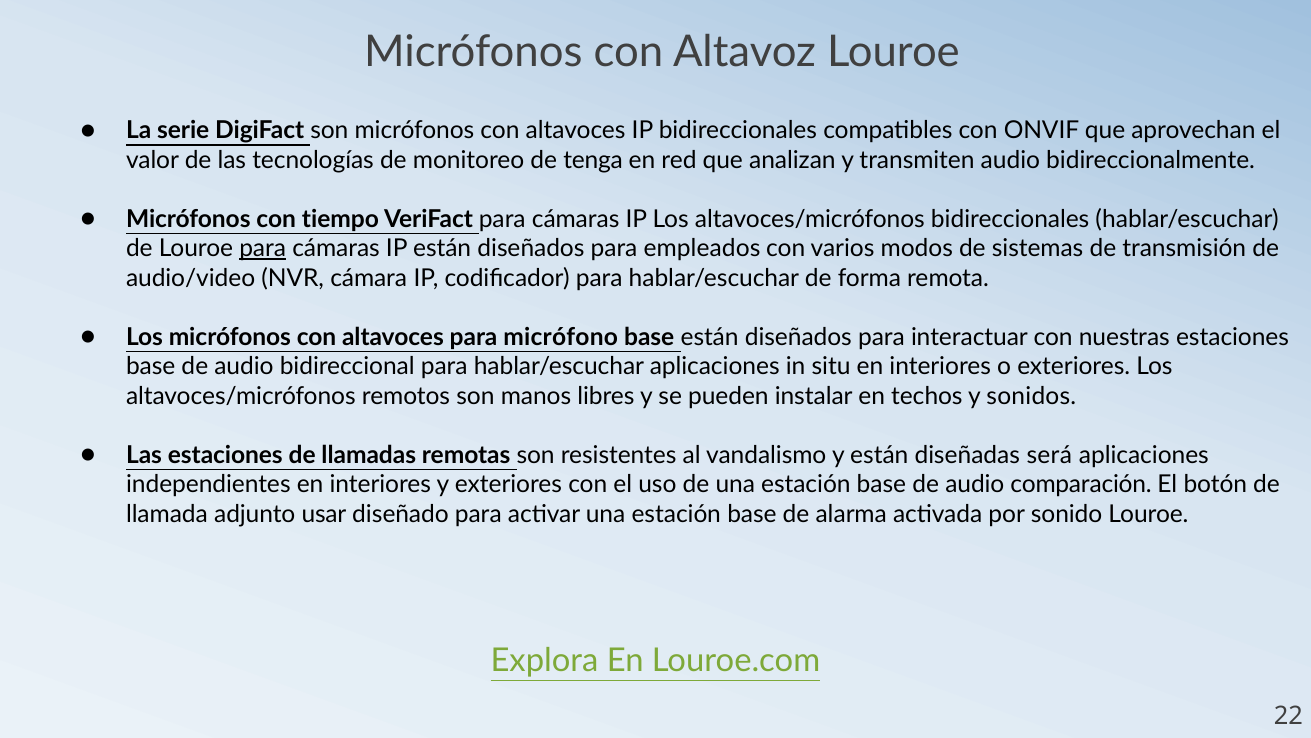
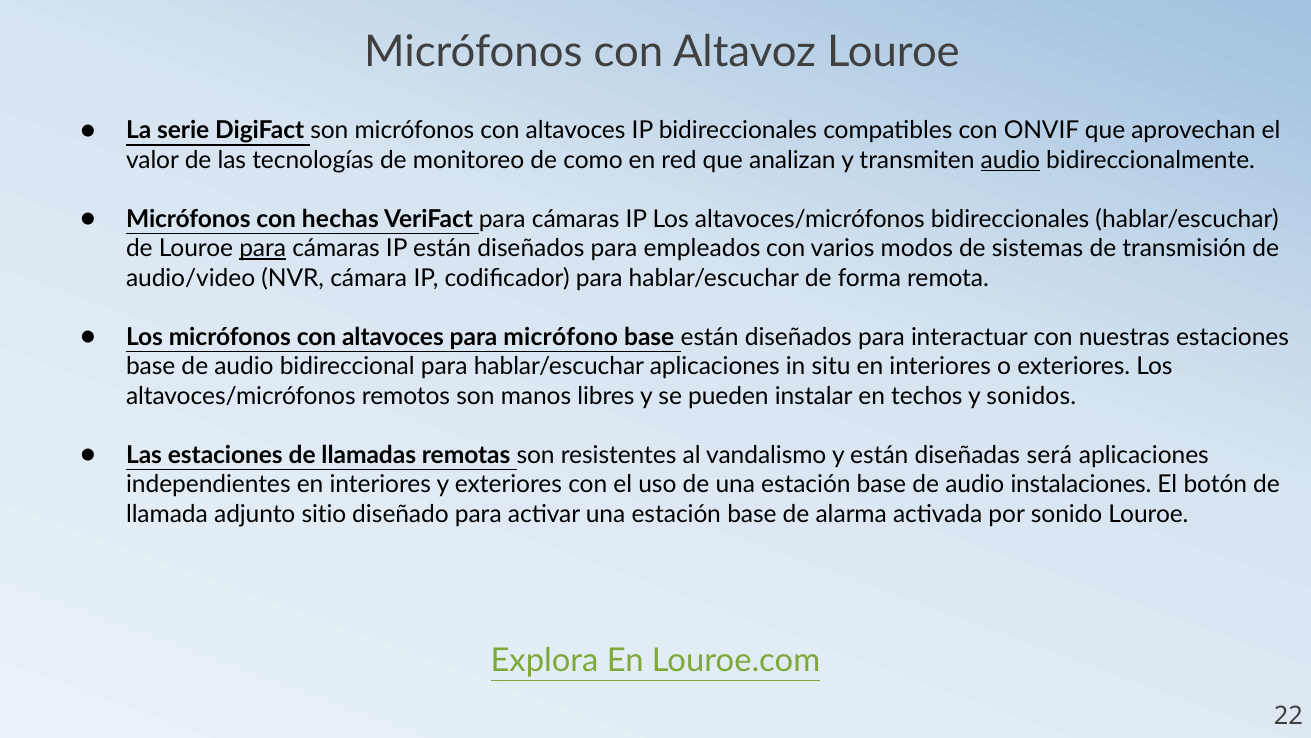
tenga: tenga -> como
audio at (1010, 160) underline: none -> present
tiempo: tiempo -> hechas
comparación: comparación -> instalaciones
usar: usar -> sitio
